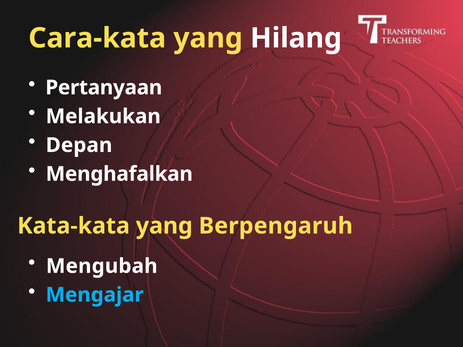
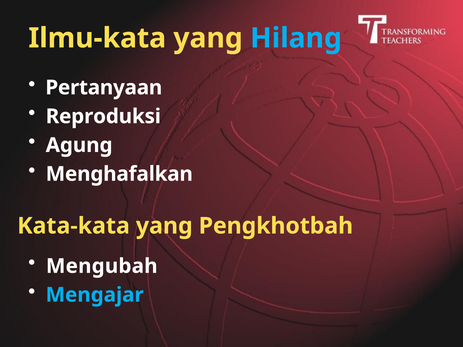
Cara-kata: Cara-kata -> Ilmu-kata
Hilang colour: white -> light blue
Melakukan: Melakukan -> Reproduksi
Depan: Depan -> Agung
Berpengaruh: Berpengaruh -> Pengkhotbah
